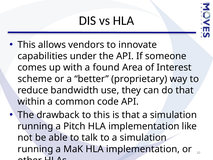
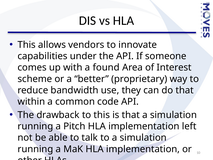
like: like -> left
